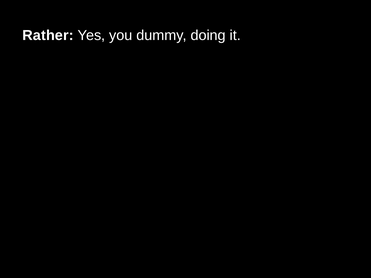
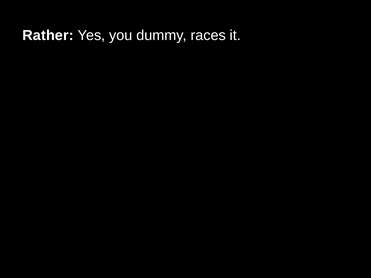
doing: doing -> races
